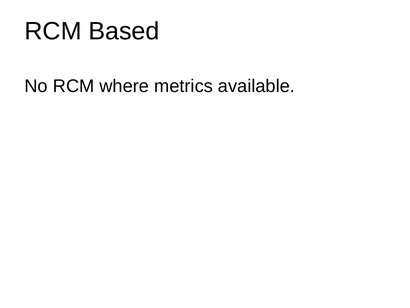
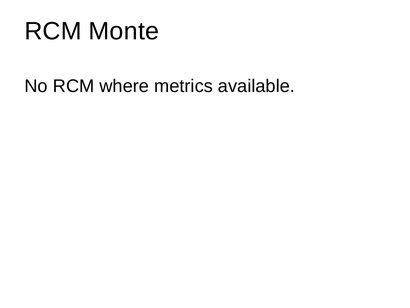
Based: Based -> Monte
